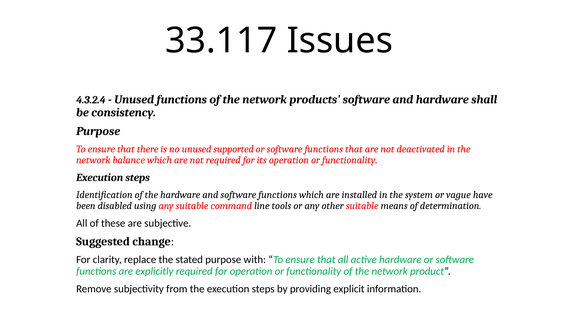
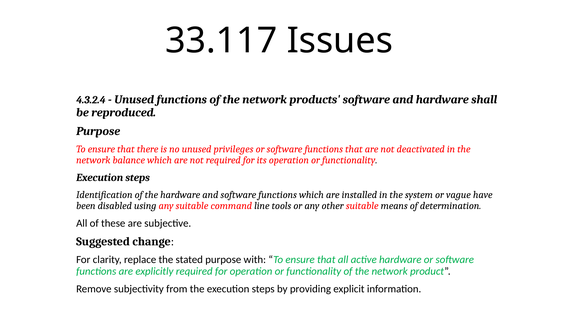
consistency: consistency -> reproduced
supported: supported -> privileges
